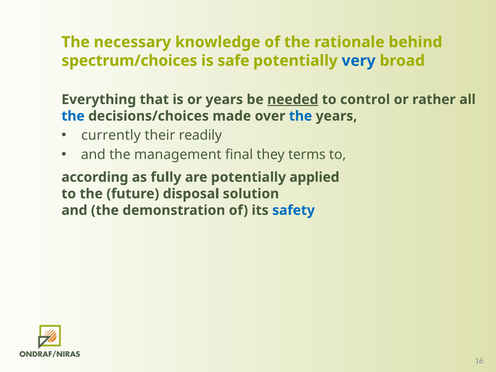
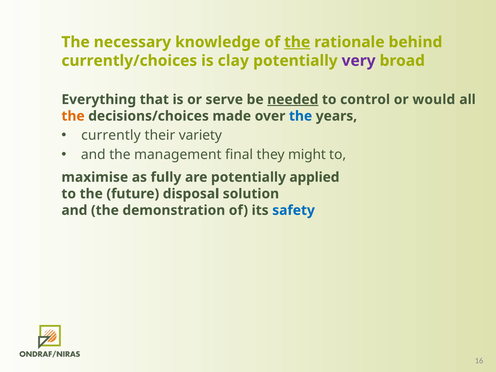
the at (297, 42) underline: none -> present
spectrum/choices: spectrum/choices -> currently/choices
safe: safe -> clay
very colour: blue -> purple
or years: years -> serve
rather: rather -> would
the at (73, 116) colour: blue -> orange
readily: readily -> variety
terms: terms -> might
according: according -> maximise
